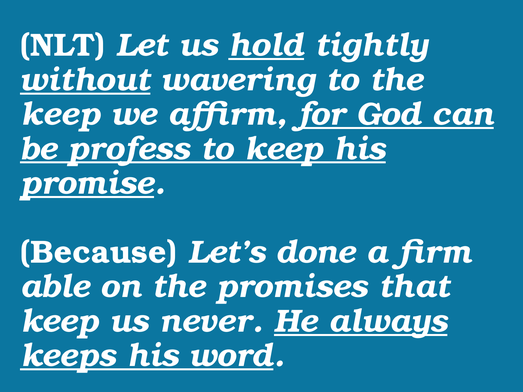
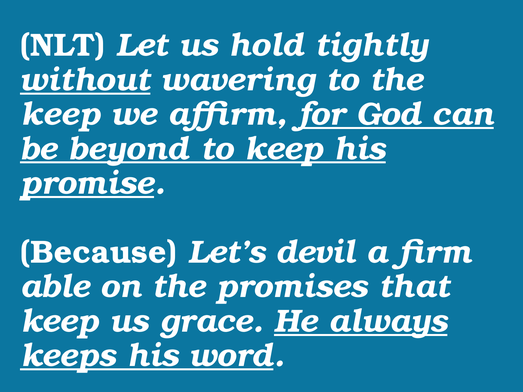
hold underline: present -> none
profess: profess -> beyond
done: done -> devil
never: never -> grace
